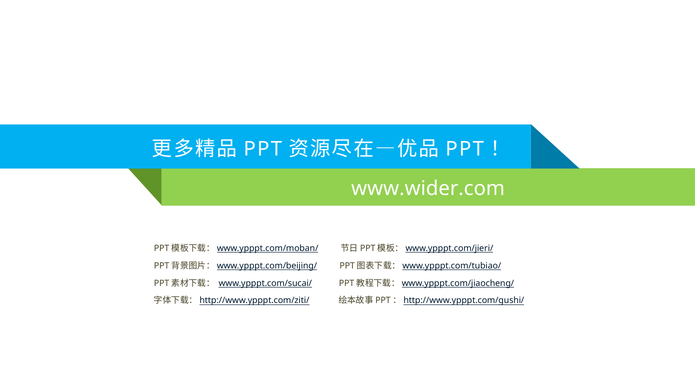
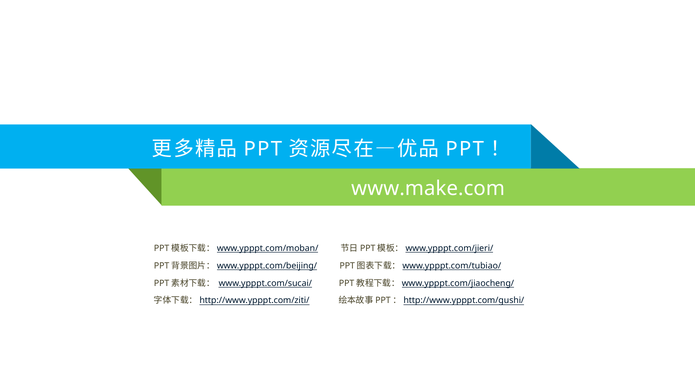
www.wider.com: www.wider.com -> www.make.com
